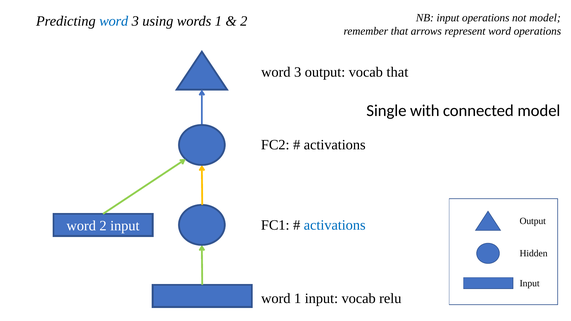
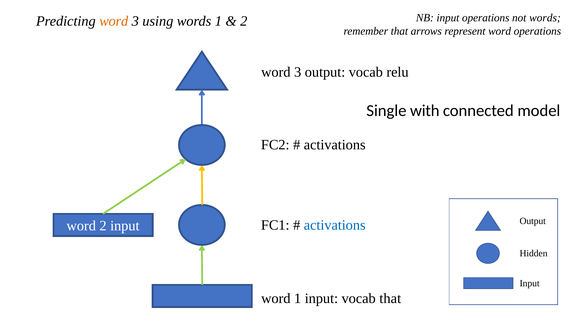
not model: model -> words
word at (114, 21) colour: blue -> orange
vocab that: that -> relu
vocab relu: relu -> that
